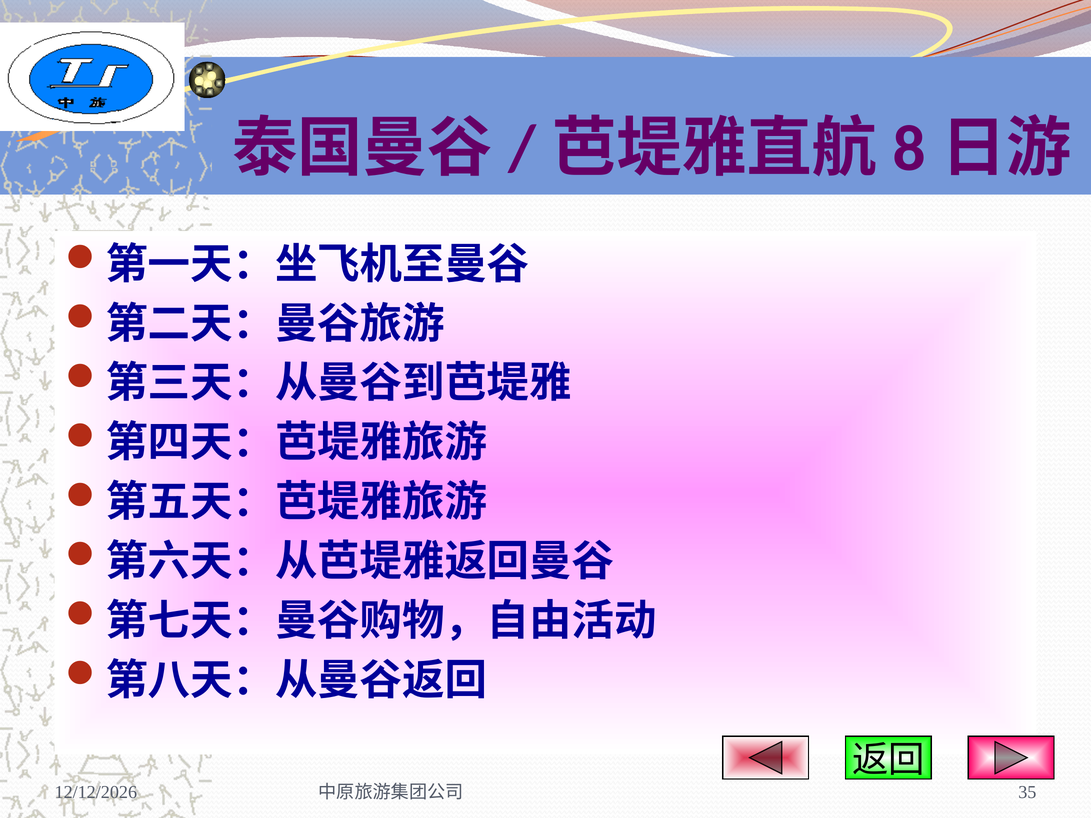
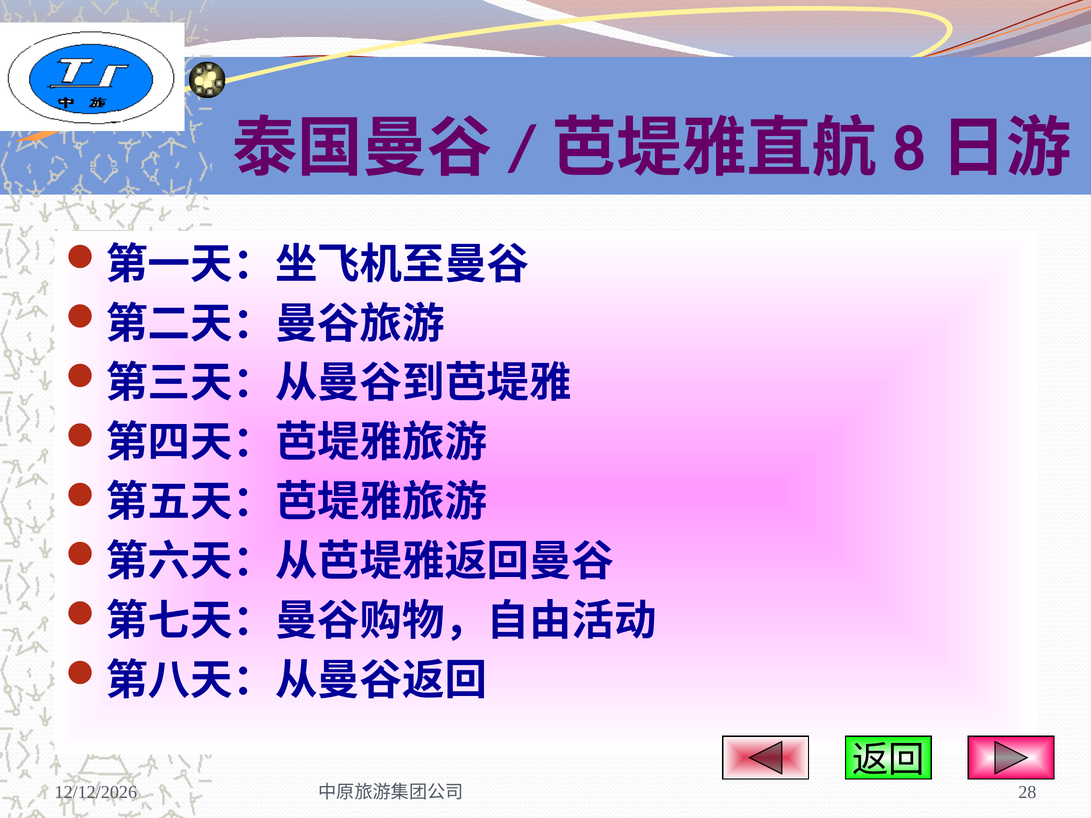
35: 35 -> 28
